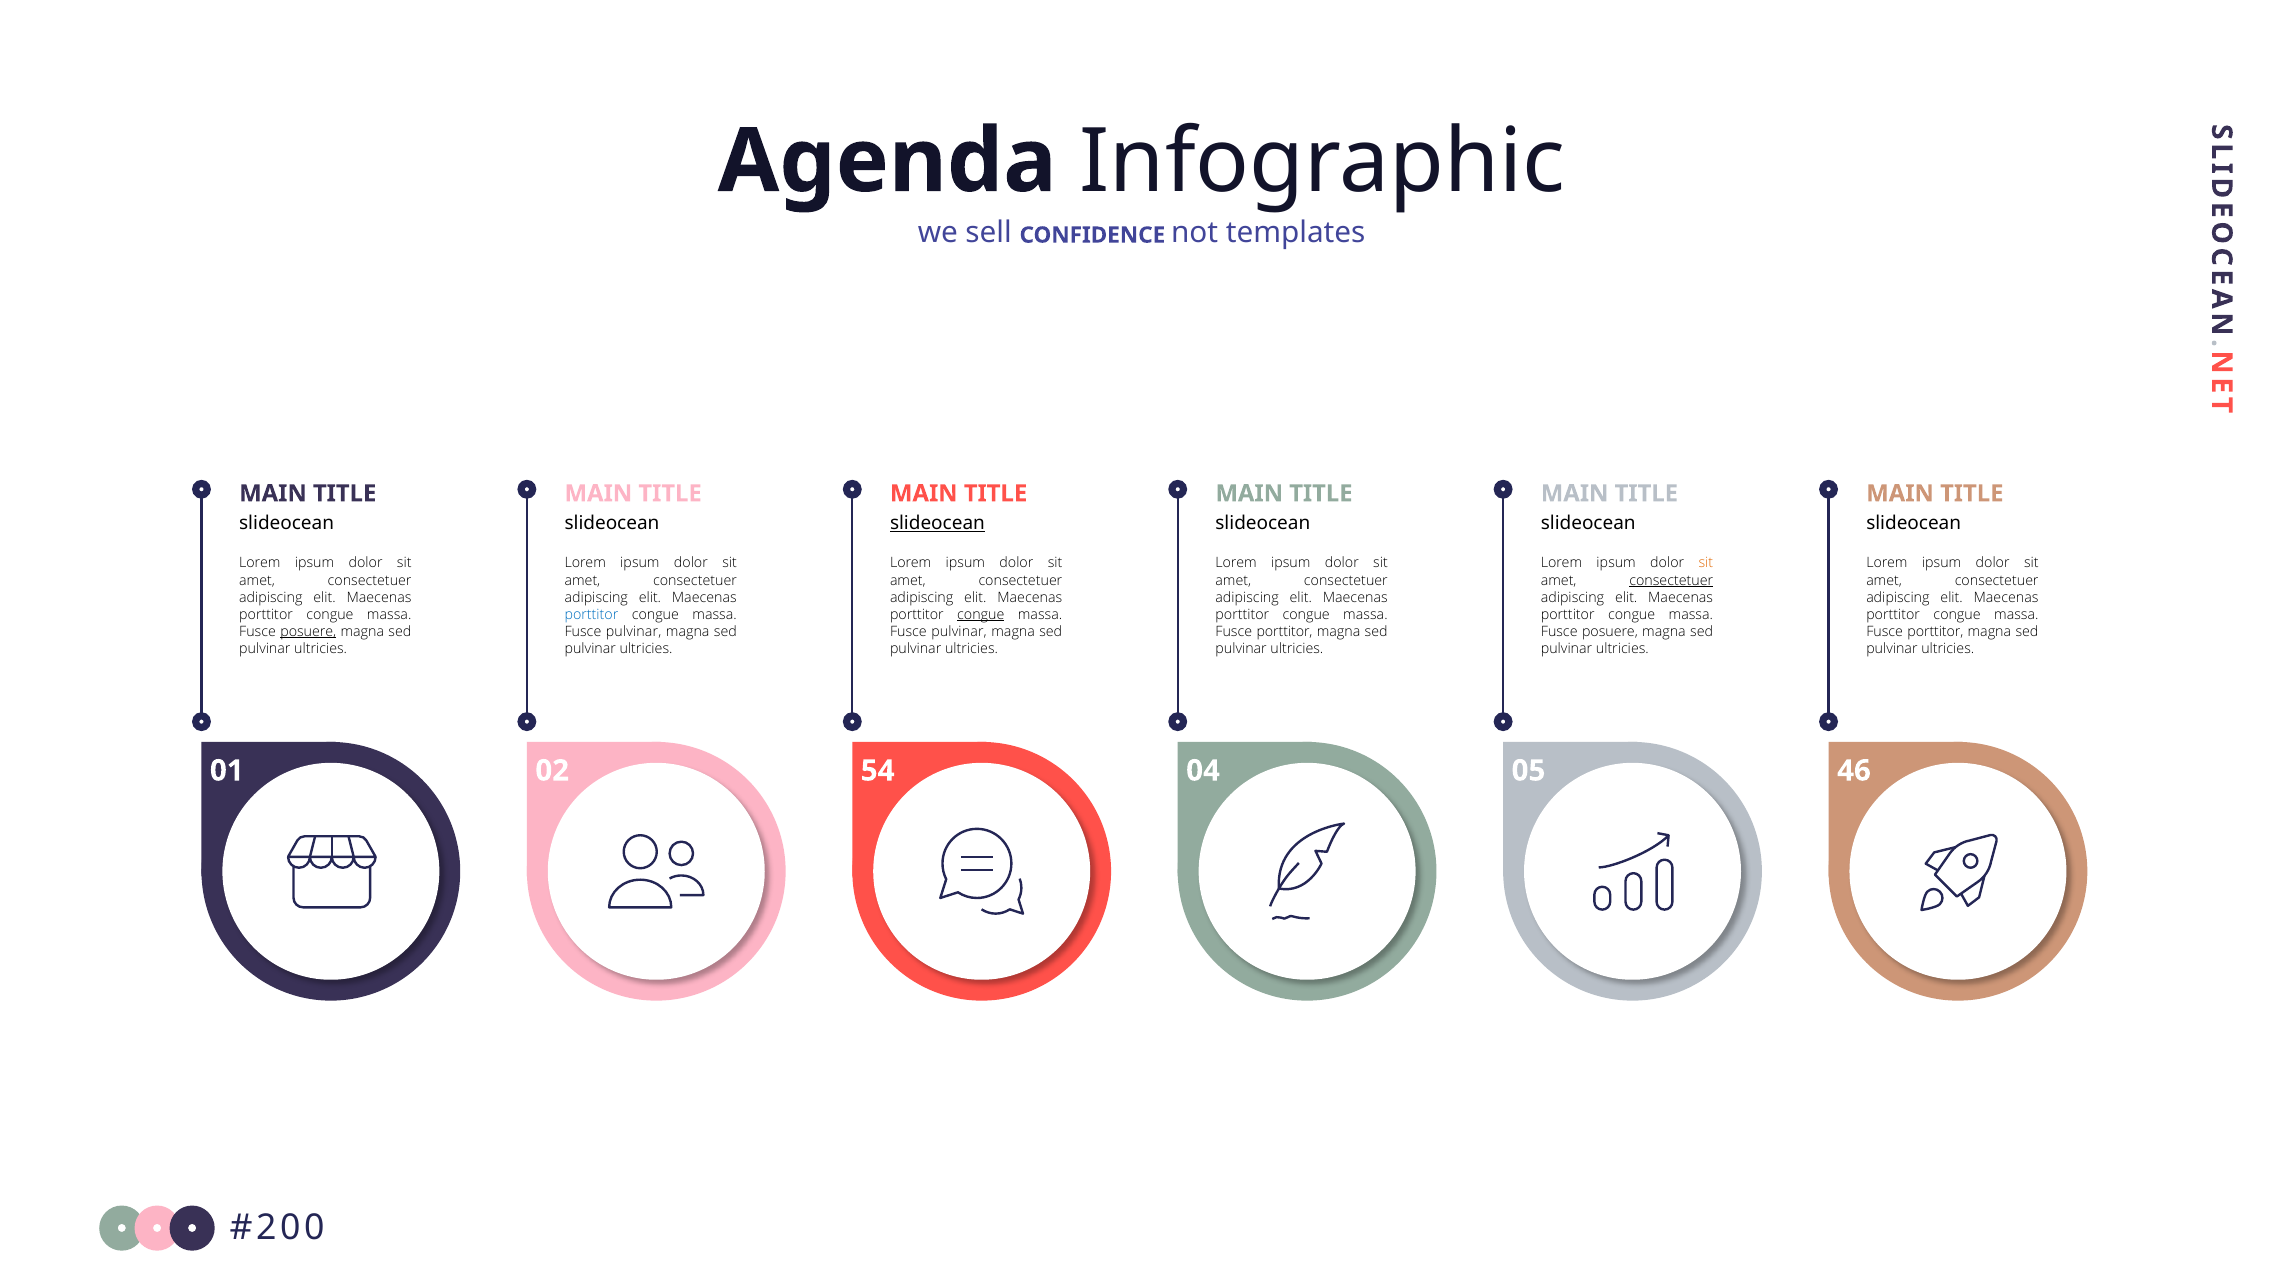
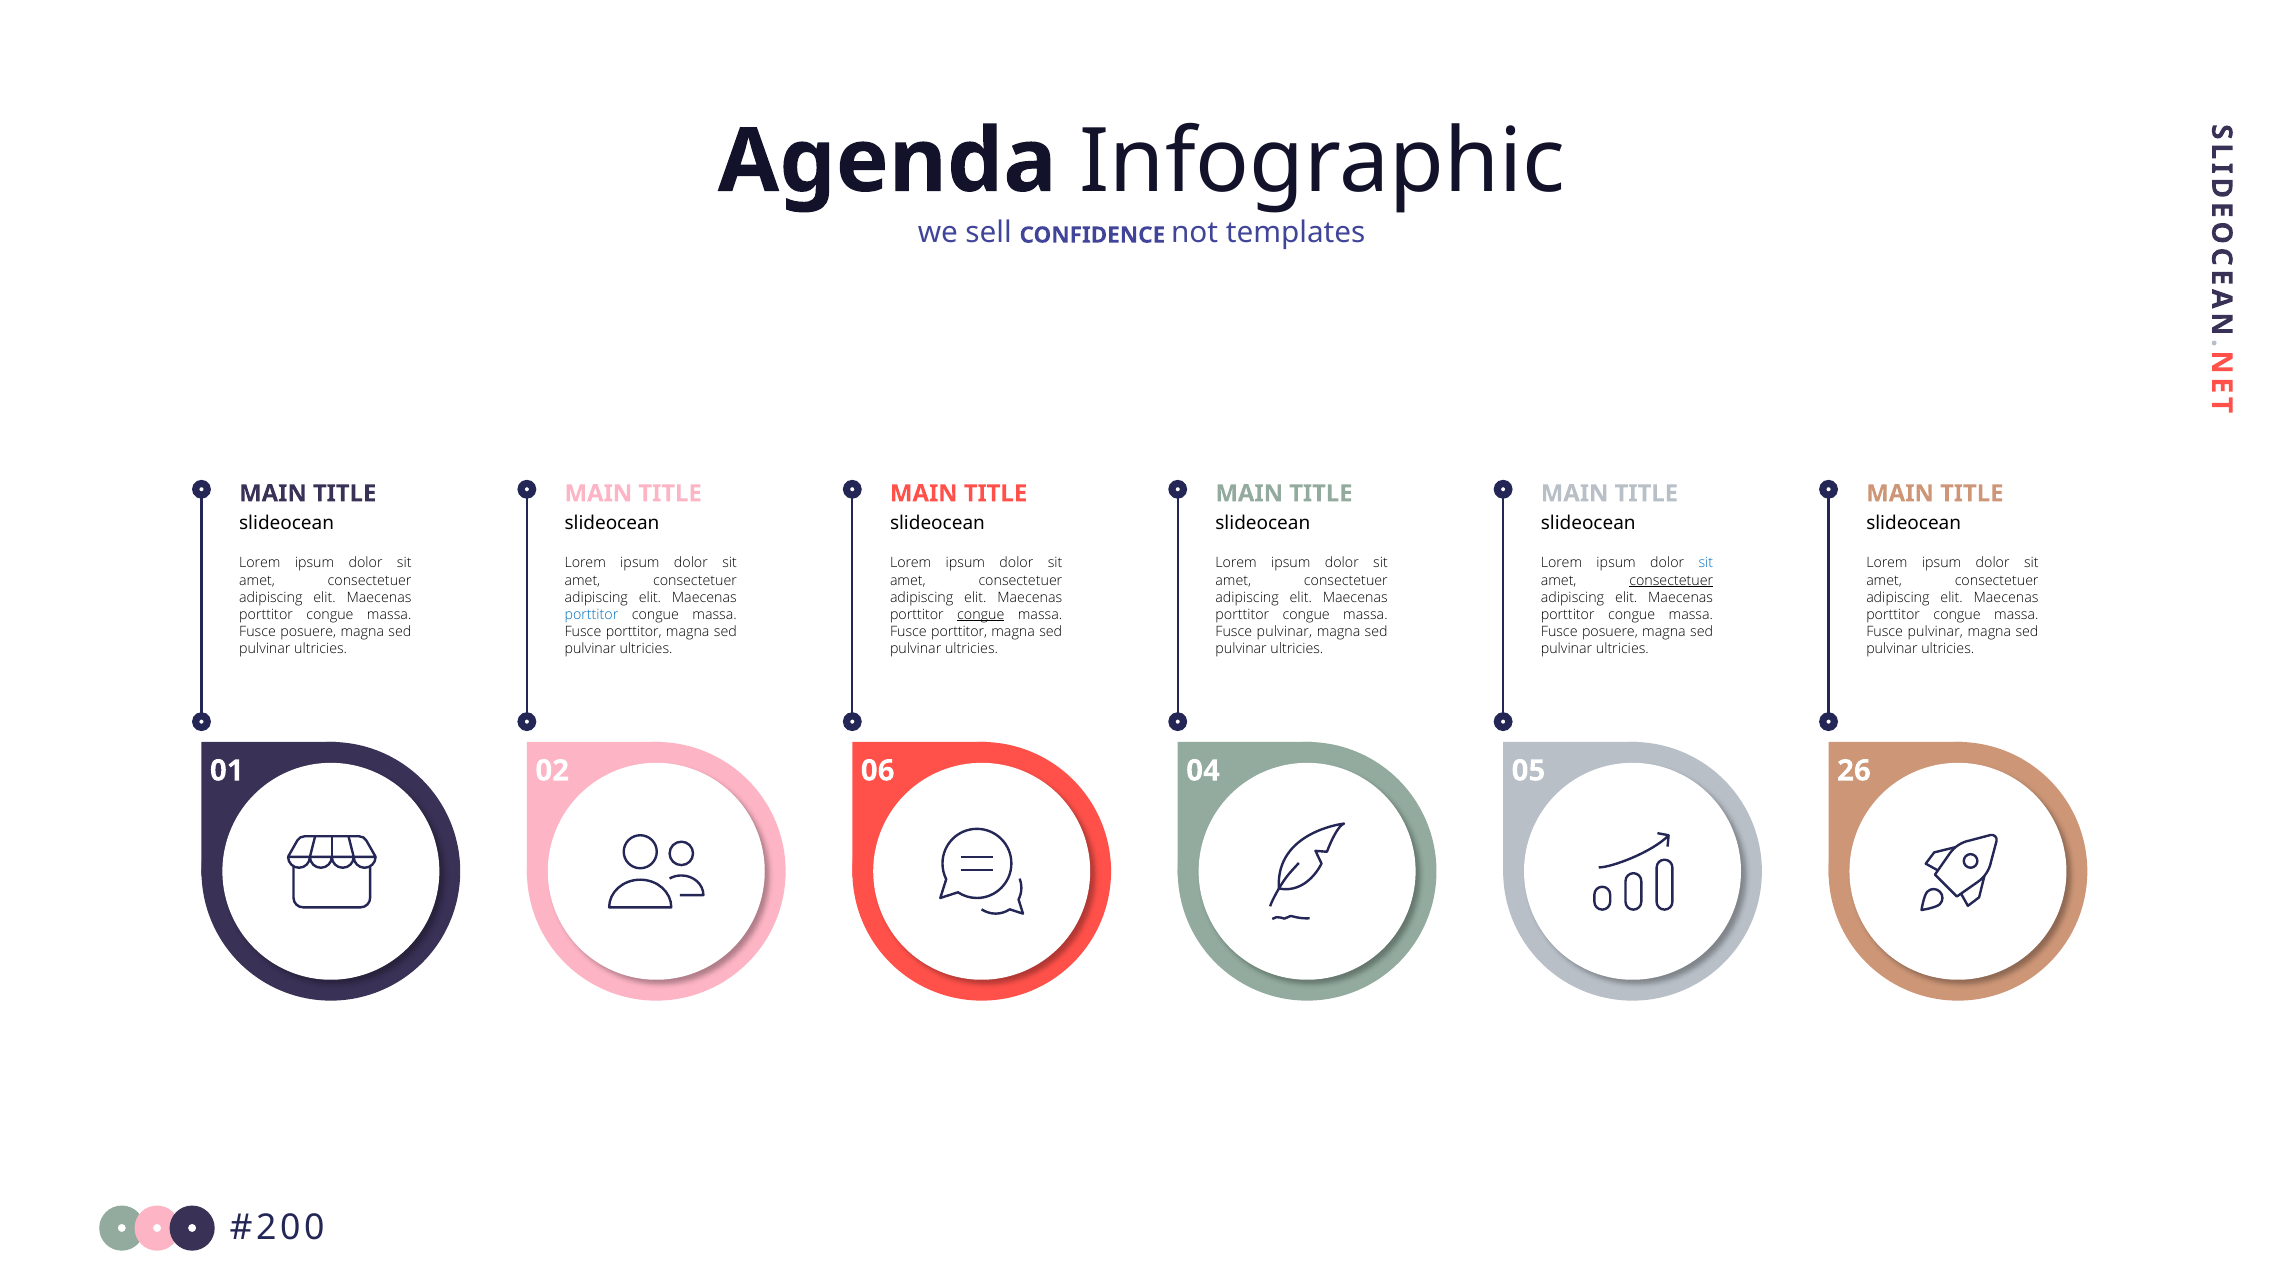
slideocean at (937, 524) underline: present -> none
sit at (1706, 563) colour: orange -> blue
posuere at (308, 632) underline: present -> none
pulvinar at (634, 632): pulvinar -> porttitor
pulvinar at (959, 632): pulvinar -> porttitor
porttitor at (1285, 632): porttitor -> pulvinar
porttitor at (1935, 632): porttitor -> pulvinar
54: 54 -> 06
46: 46 -> 26
